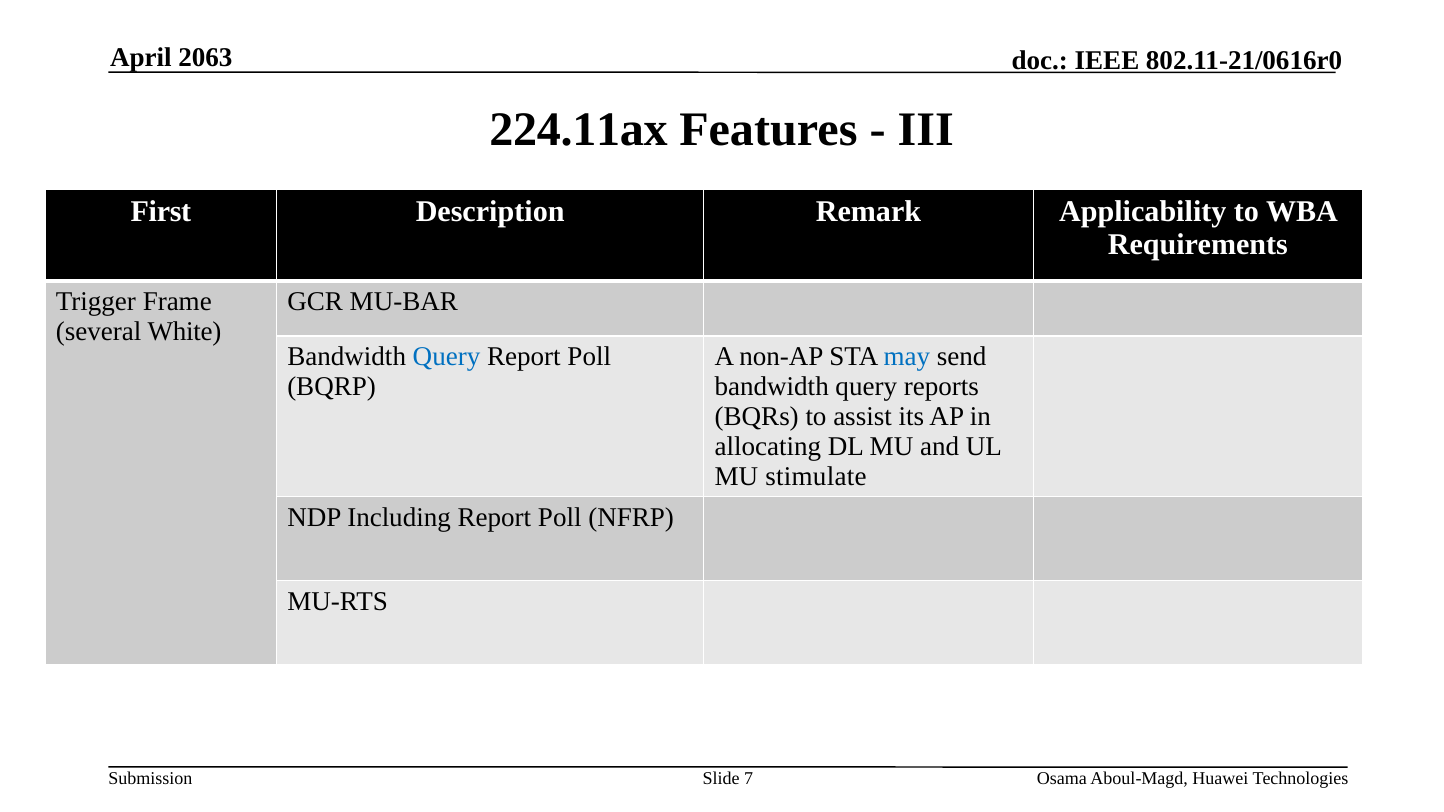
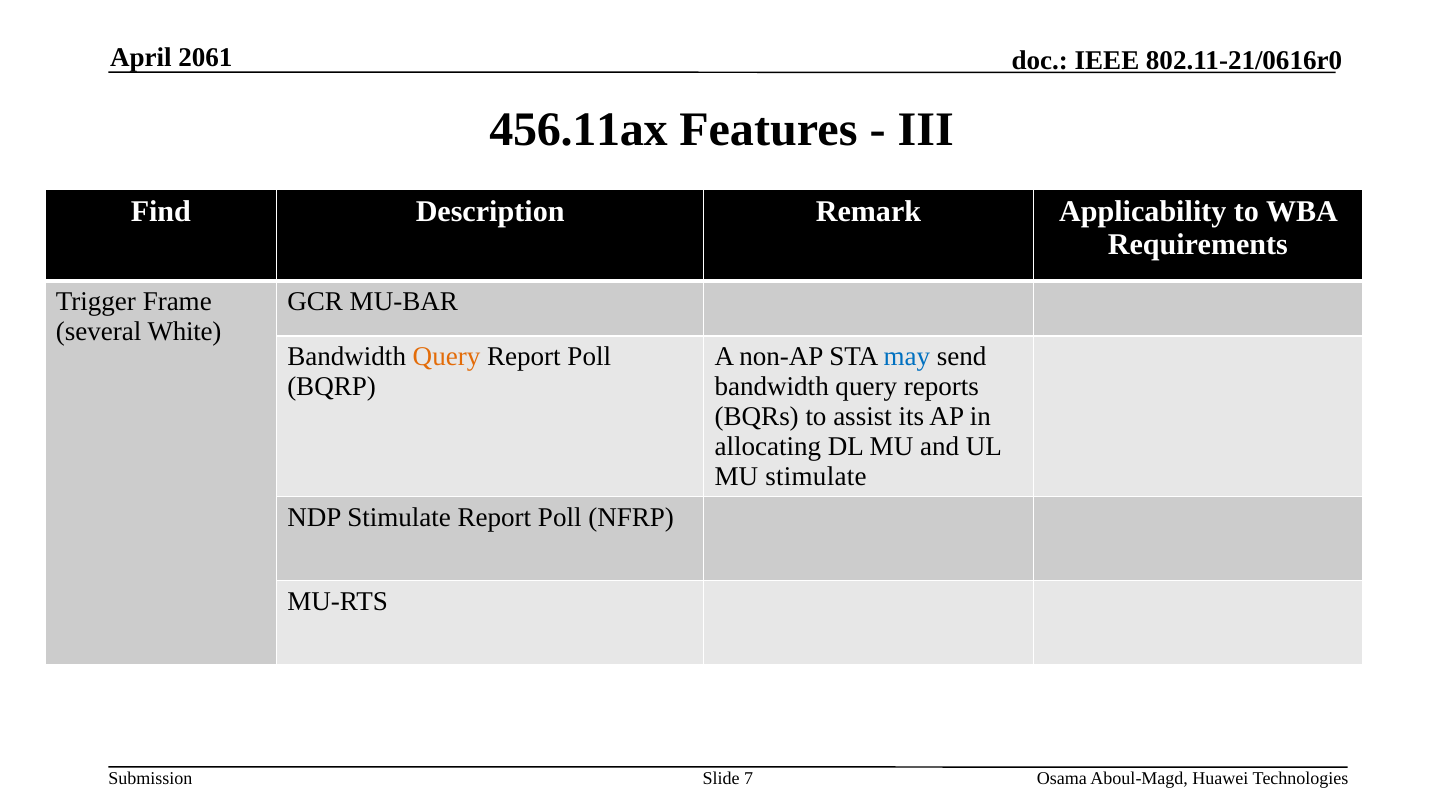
2063: 2063 -> 2061
224.11ax: 224.11ax -> 456.11ax
First: First -> Find
Query at (447, 357) colour: blue -> orange
NDP Including: Including -> Stimulate
